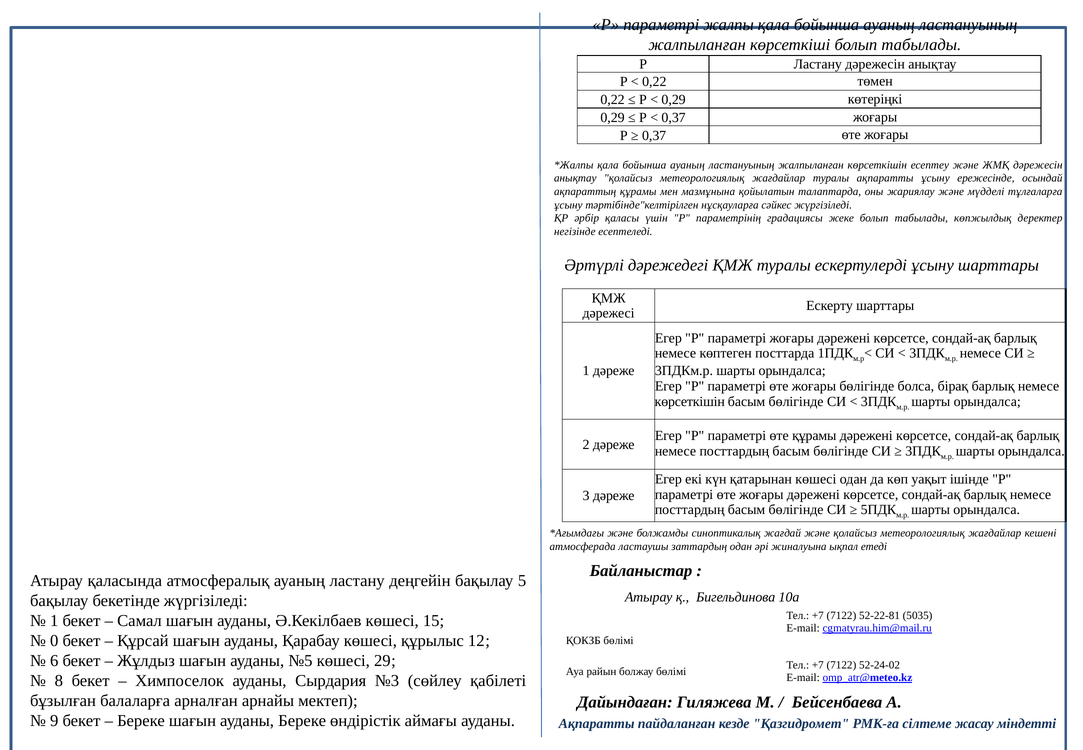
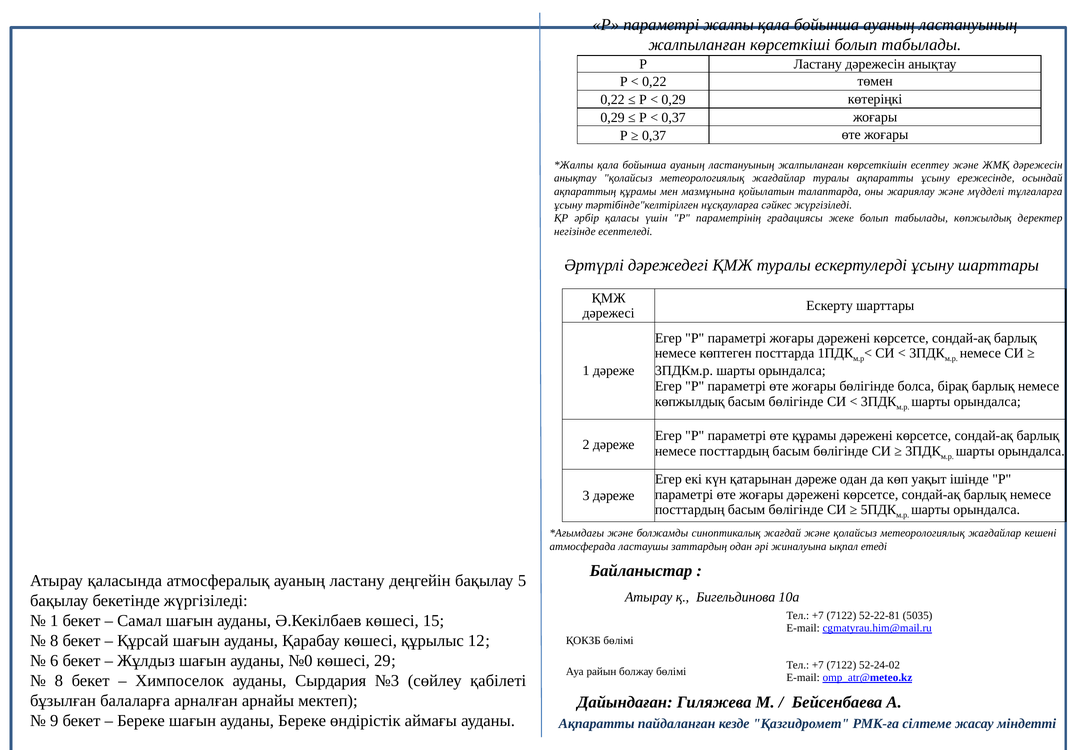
көрсеткішін at (690, 401): көрсеткішін -> көпжылдық
қатарынан көшесі: көшесі -> дәреже
0 at (54, 640): 0 -> 8
№5: №5 -> №0
